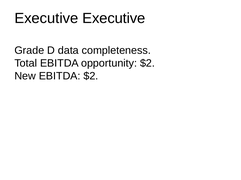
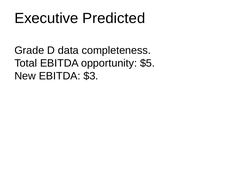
Executive Executive: Executive -> Predicted
opportunity $2: $2 -> $5
EBITDA $2: $2 -> $3
